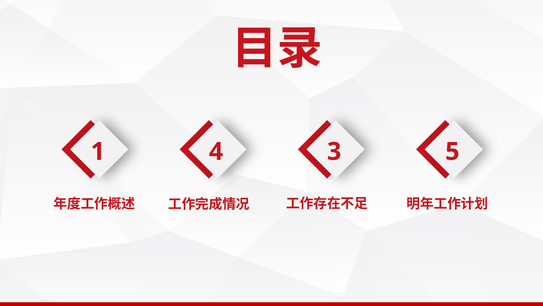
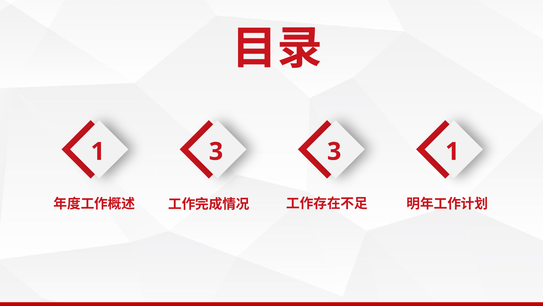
1 4: 4 -> 3
3 5: 5 -> 1
